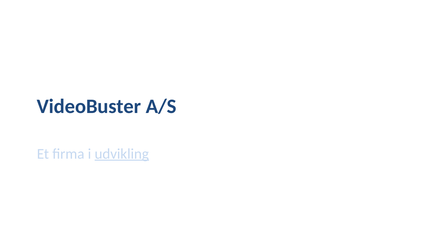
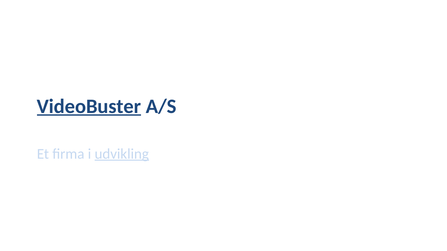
VideoBuster underline: none -> present
